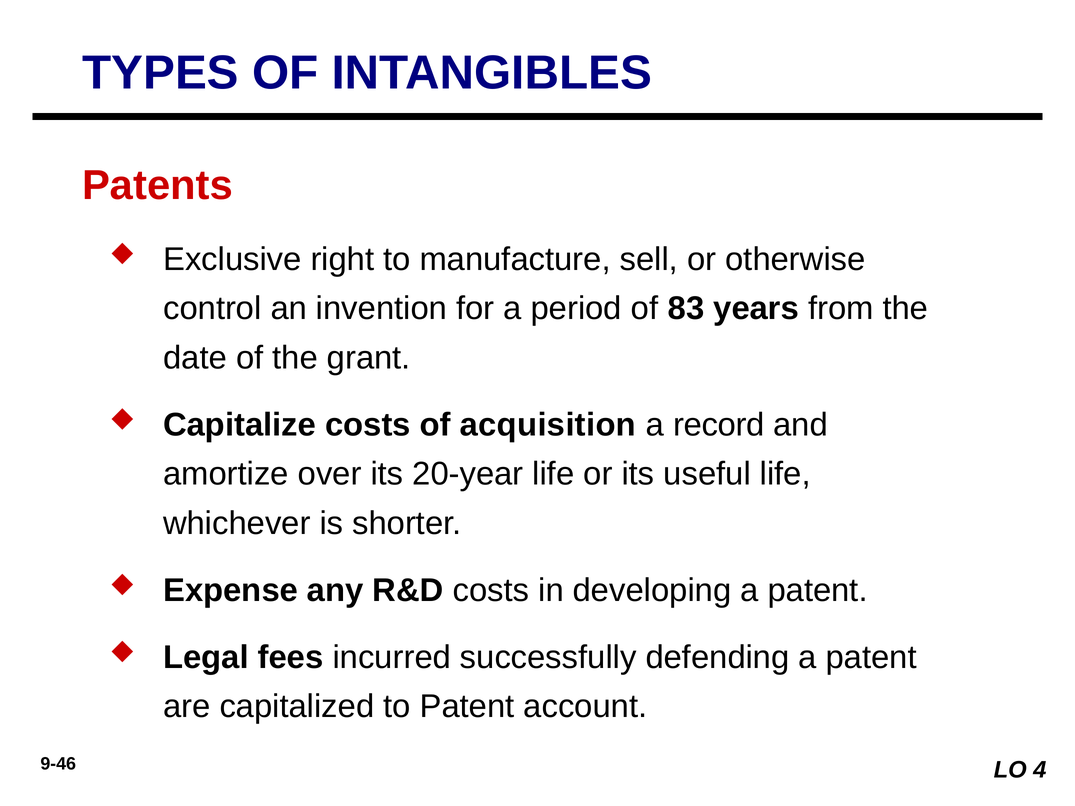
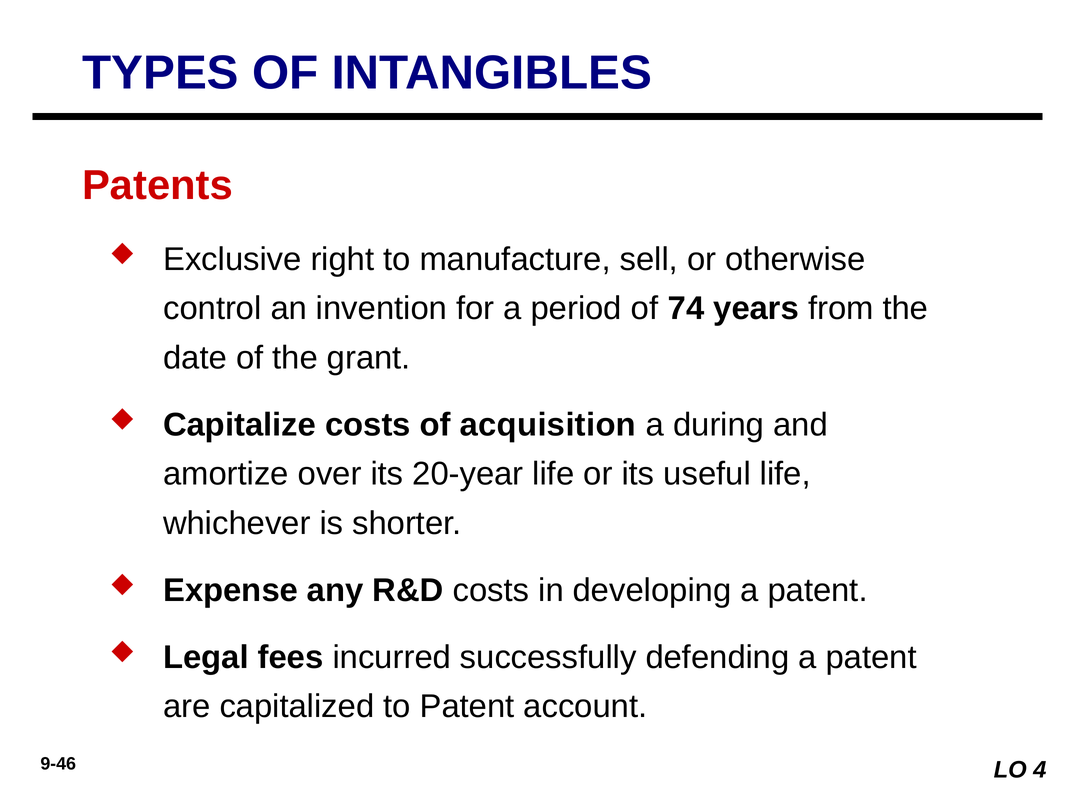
83: 83 -> 74
record: record -> during
